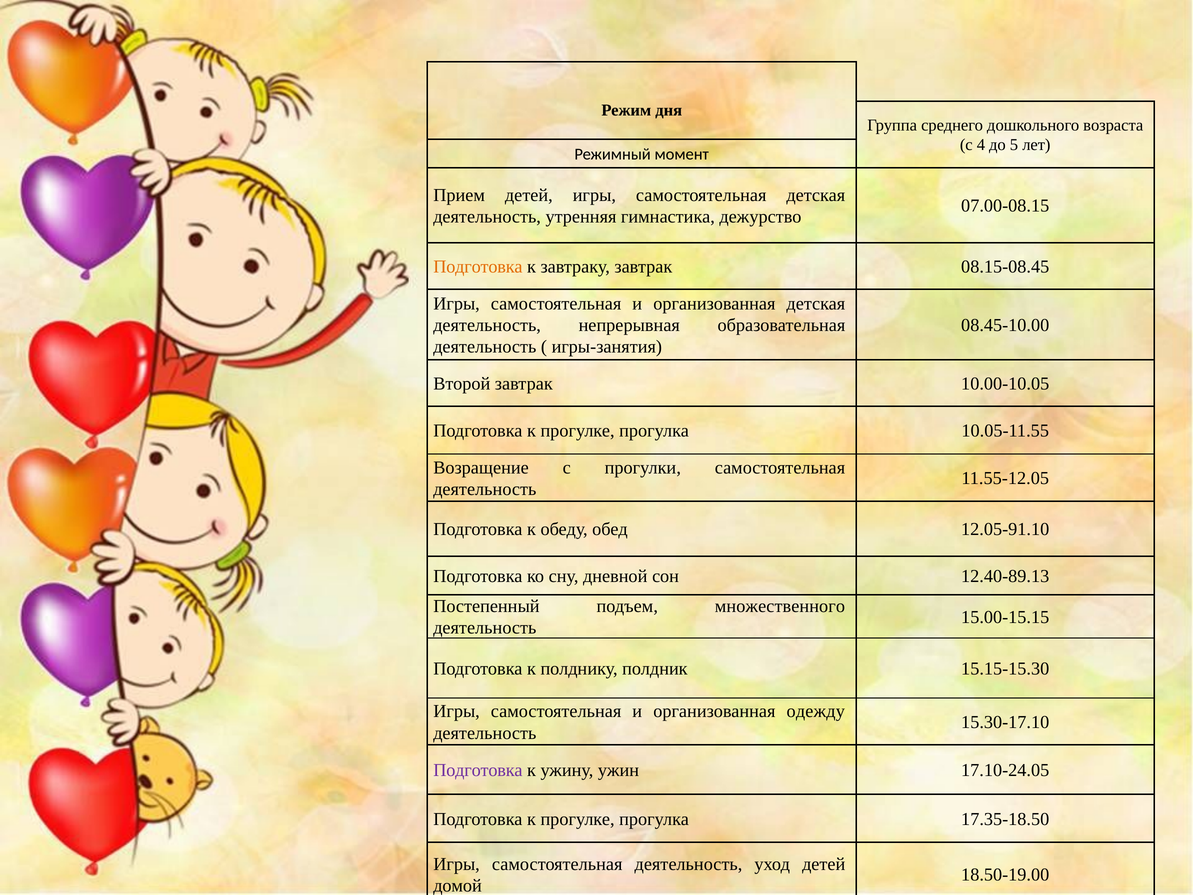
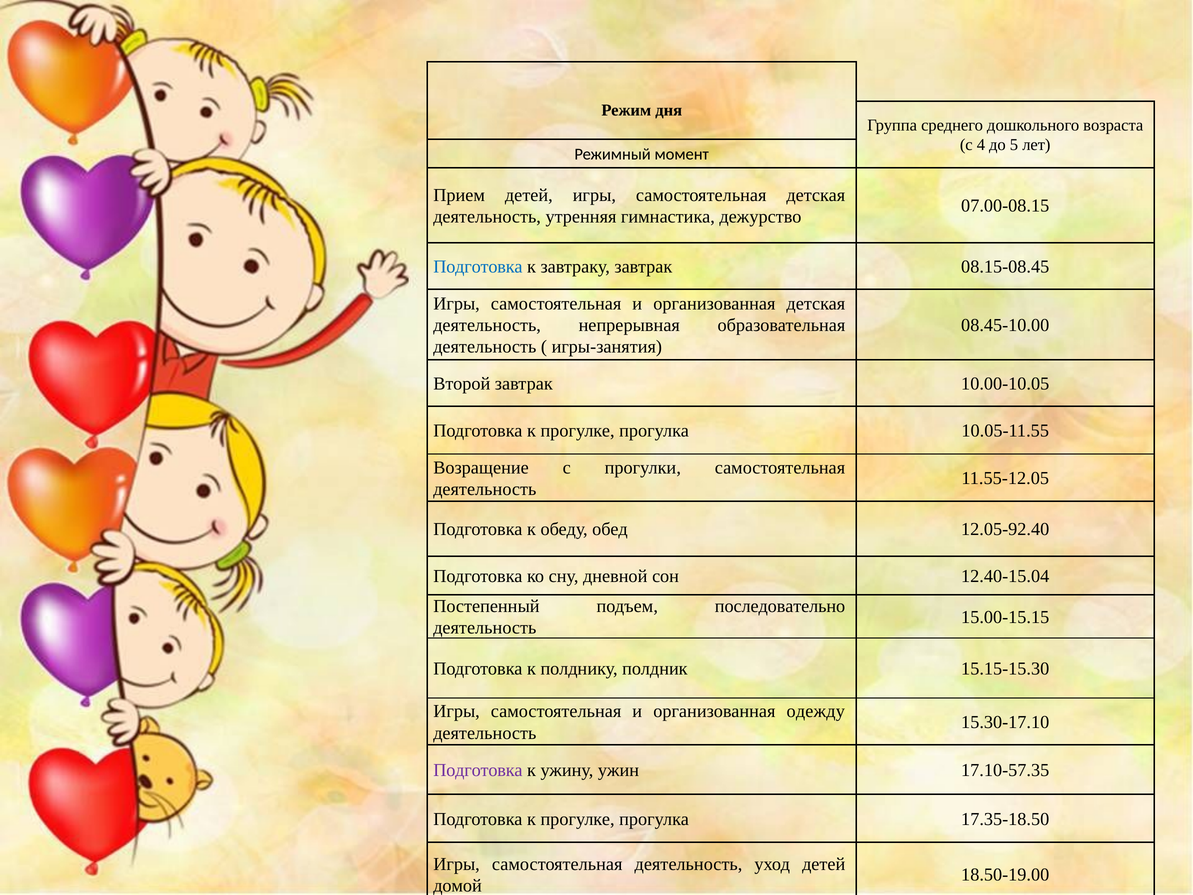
Подготовка at (478, 267) colour: orange -> blue
12.05-91.10: 12.05-91.10 -> 12.05-92.40
12.40-89.13: 12.40-89.13 -> 12.40-15.04
множественного: множественного -> последовательно
17.10-24.05: 17.10-24.05 -> 17.10-57.35
